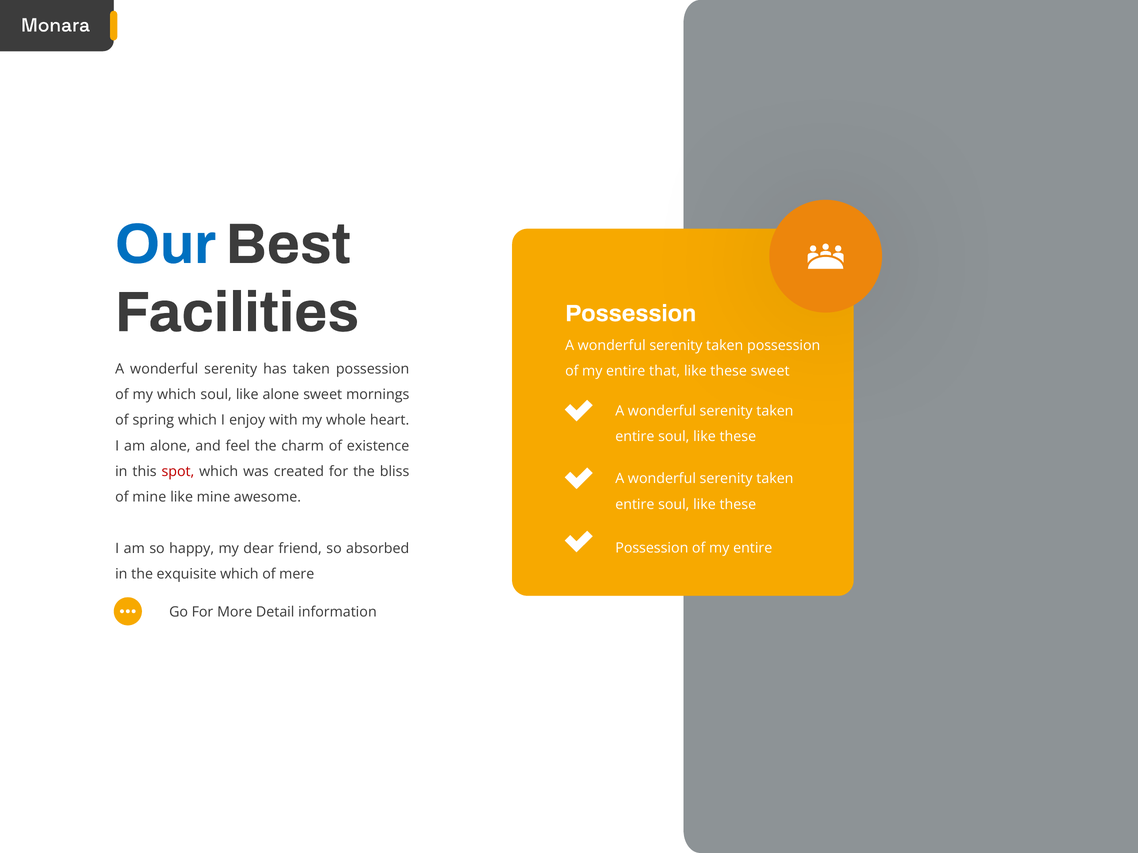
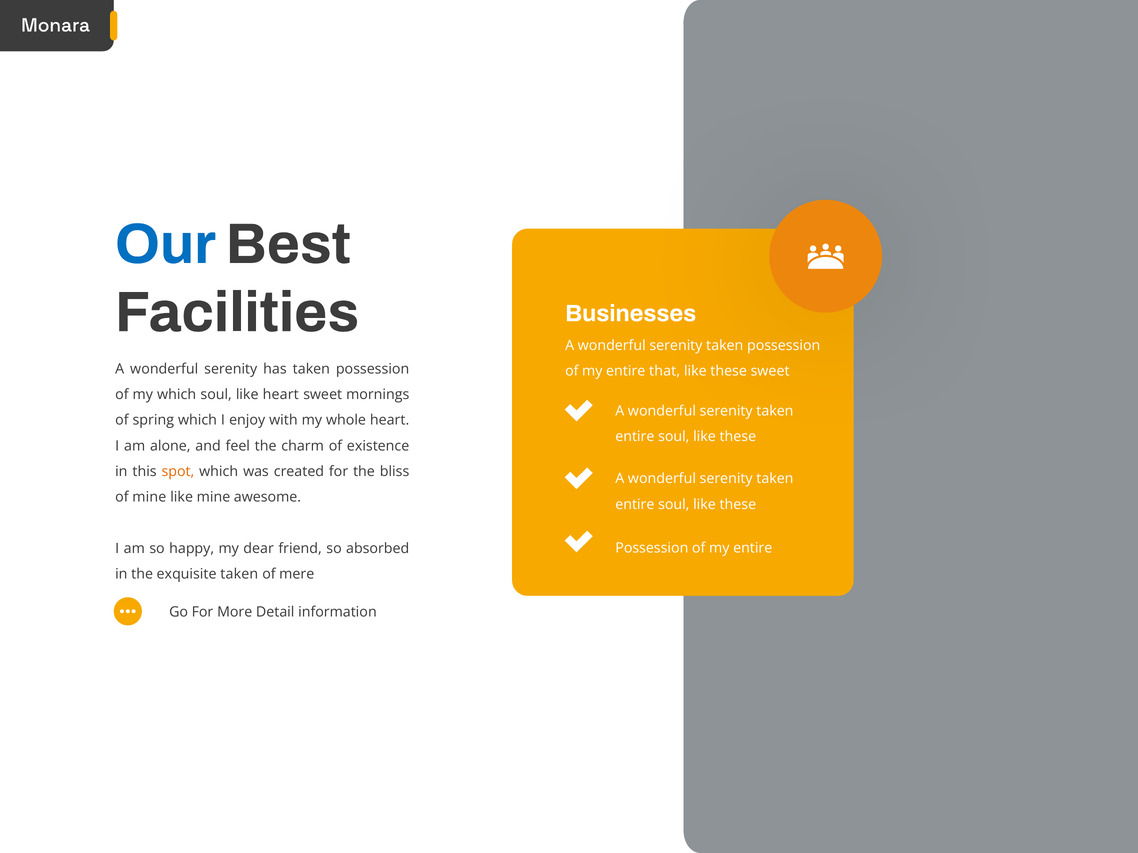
Possession at (631, 314): Possession -> Businesses
like alone: alone -> heart
spot colour: red -> orange
exquisite which: which -> taken
